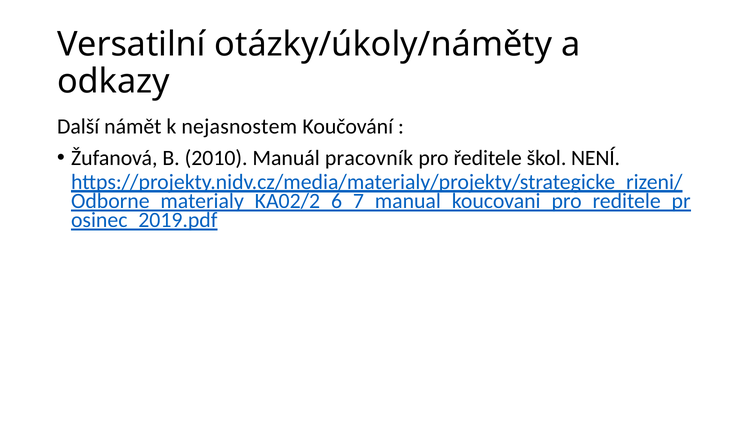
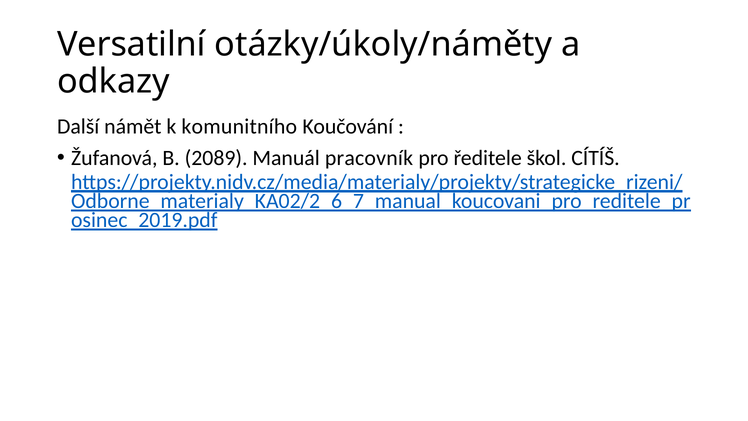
nejasnostem: nejasnostem -> komunitního
2010: 2010 -> 2089
NENÍ: NENÍ -> CÍTÍŠ
